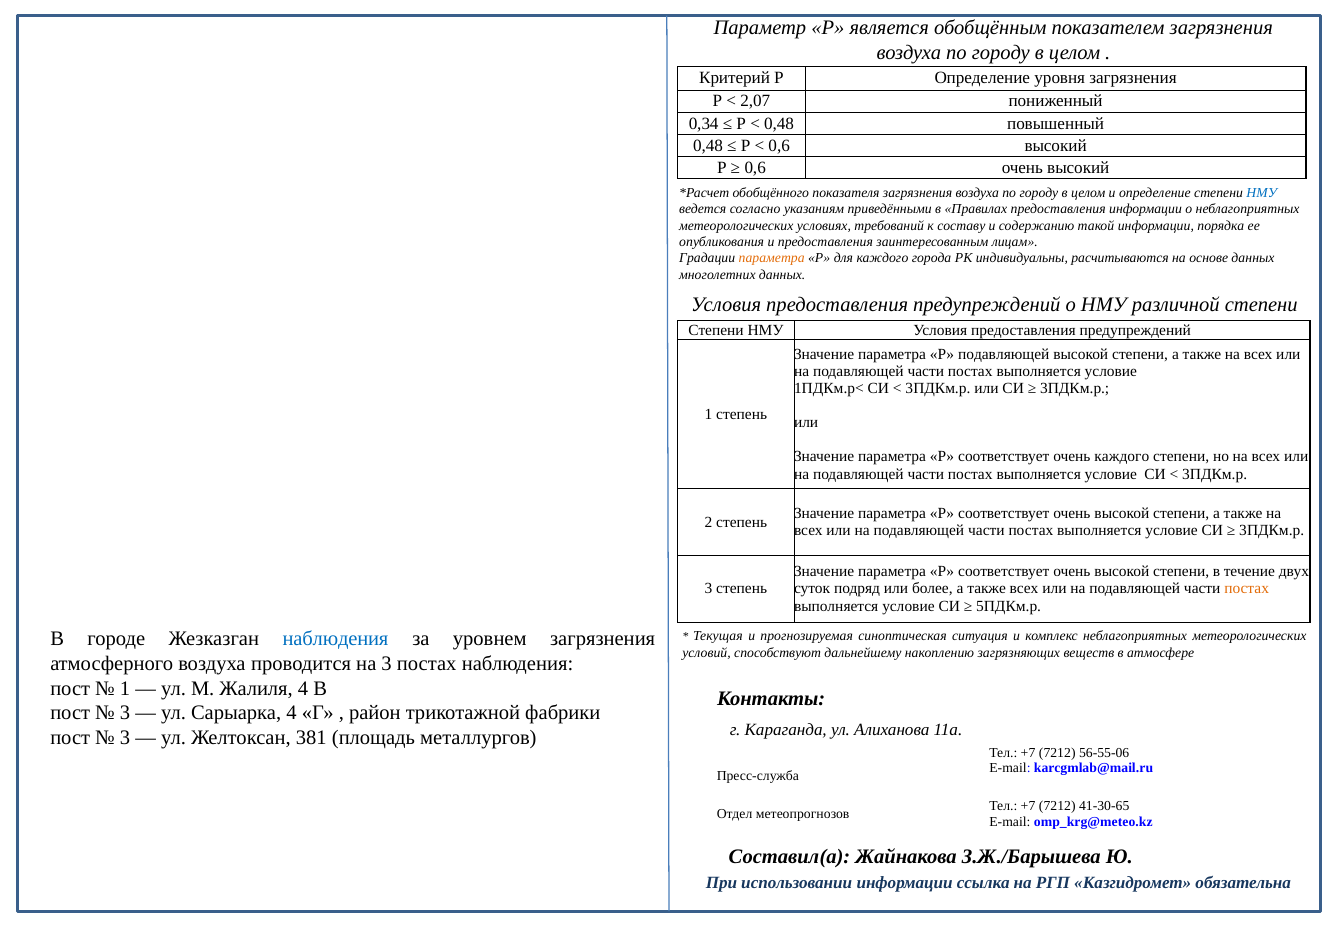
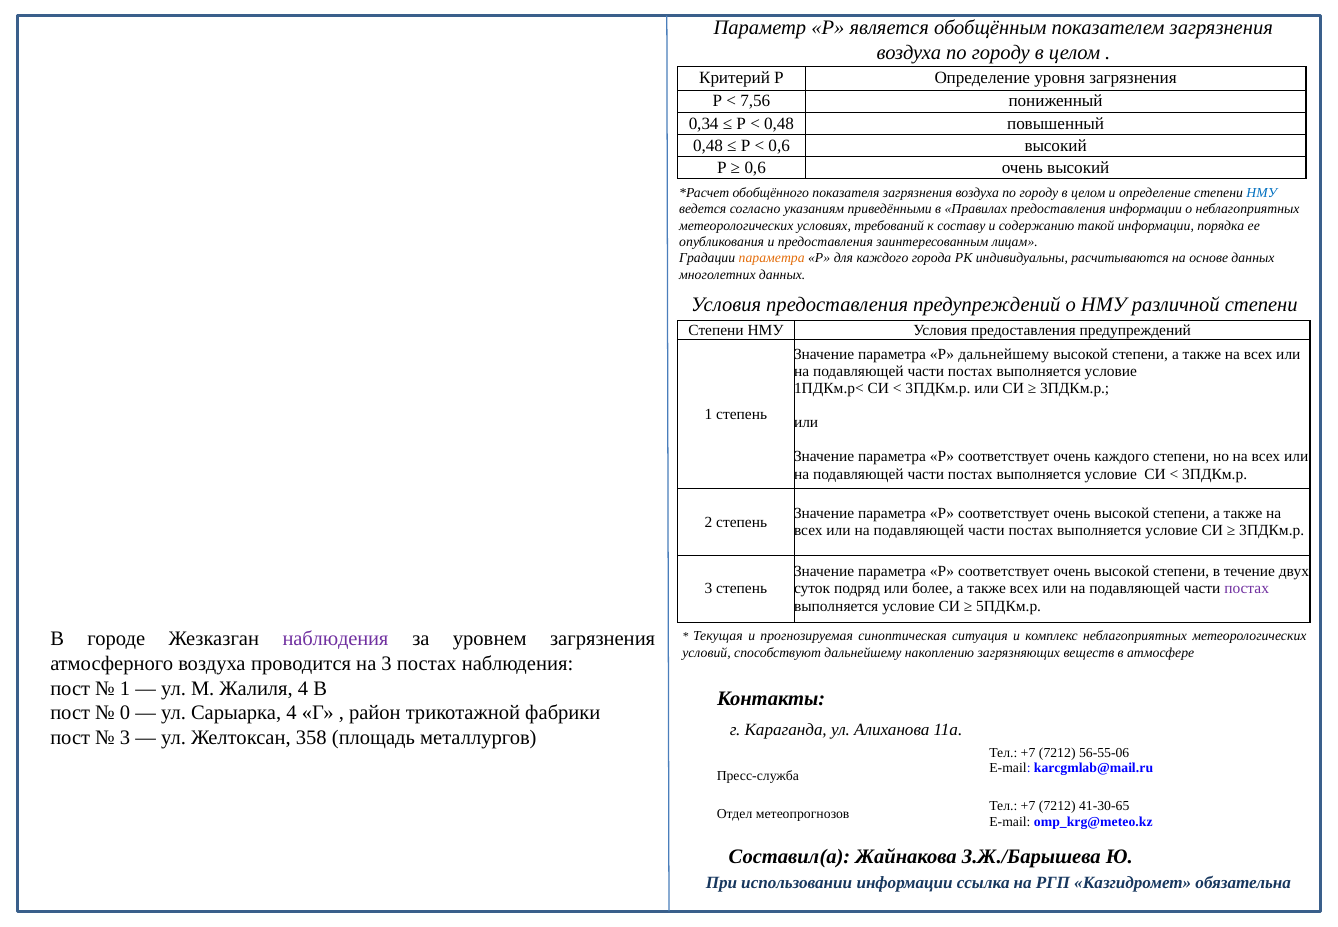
2,07: 2,07 -> 7,56
Р подавляющей: подавляющей -> дальнейшему
постах at (1247, 588) colour: orange -> purple
наблюдения at (336, 639) colour: blue -> purple
3 at (125, 713): 3 -> 0
381: 381 -> 358
